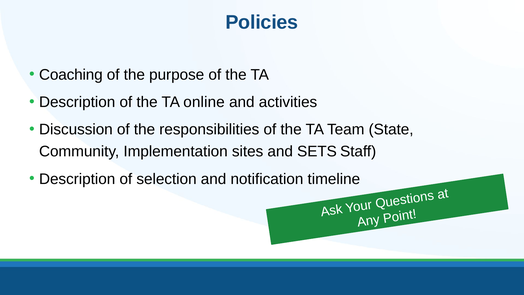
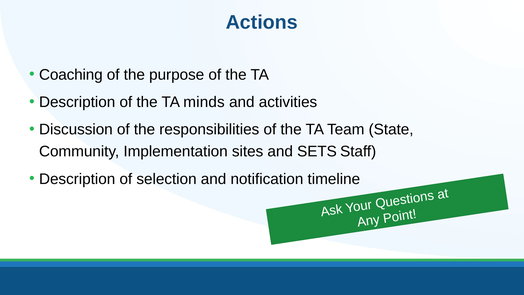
Policies: Policies -> Actions
online: online -> minds
